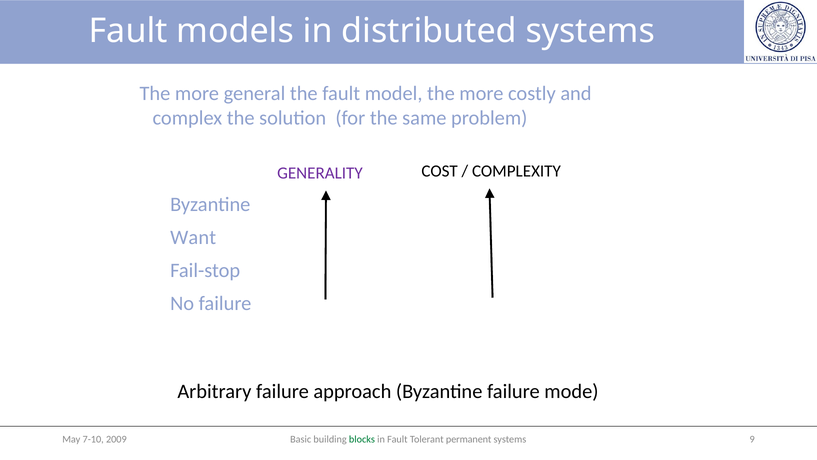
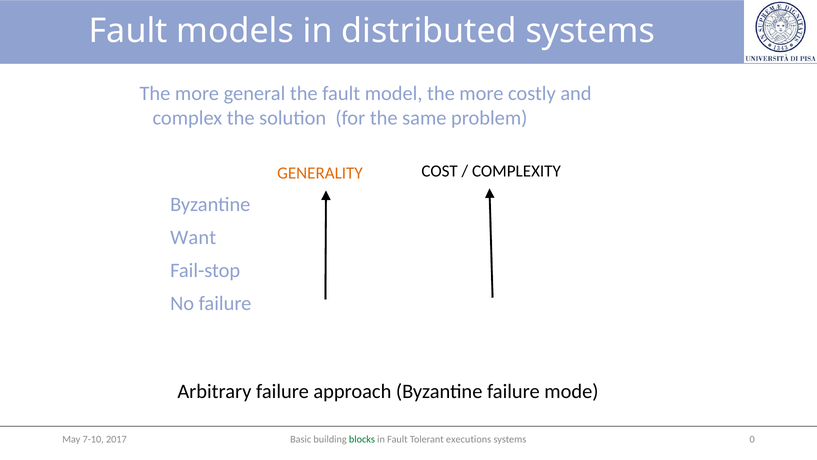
GENERALITY colour: purple -> orange
permanent: permanent -> executions
9: 9 -> 0
2009: 2009 -> 2017
